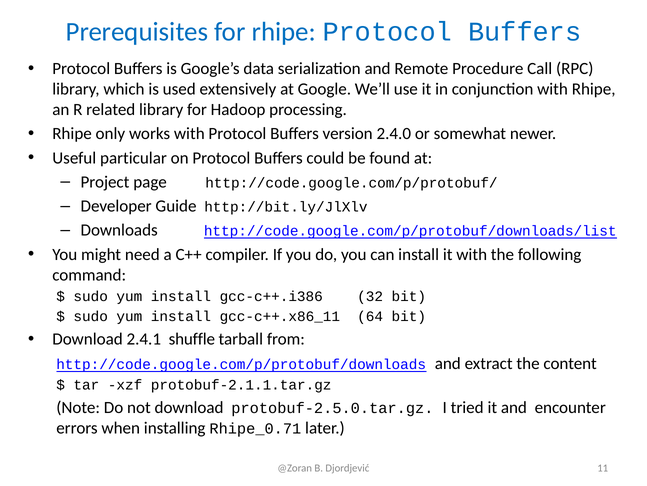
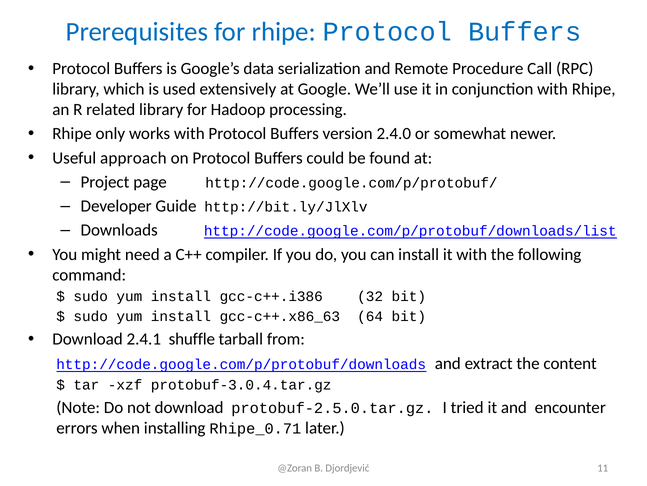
particular: particular -> approach
gcc-c++.x86_11: gcc-c++.x86_11 -> gcc-c++.x86_63
protobuf-2.1.1.tar.gz: protobuf-2.1.1.tar.gz -> protobuf-3.0.4.tar.gz
